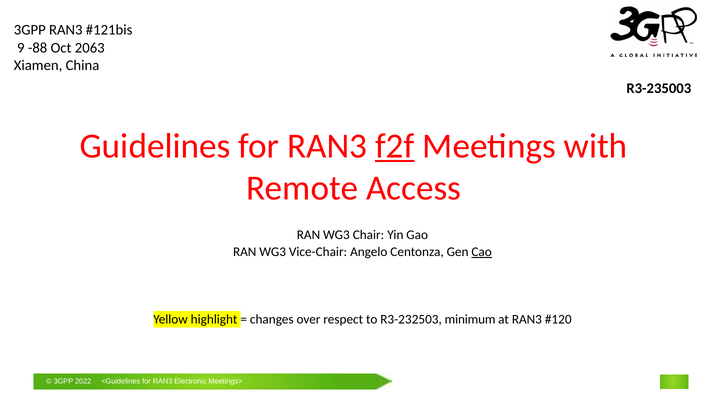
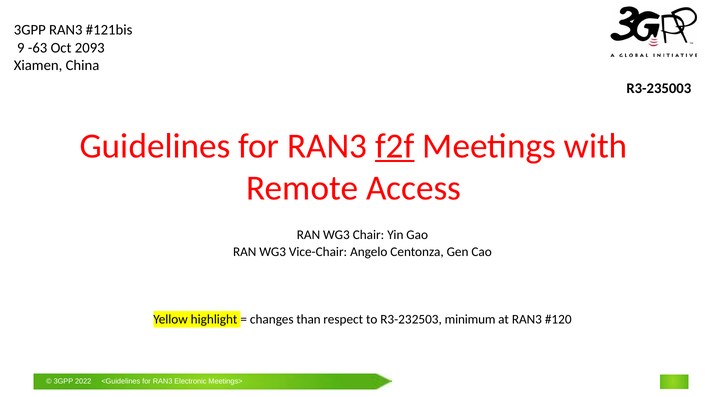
-88: -88 -> -63
2063: 2063 -> 2093
Cao underline: present -> none
over: over -> than
